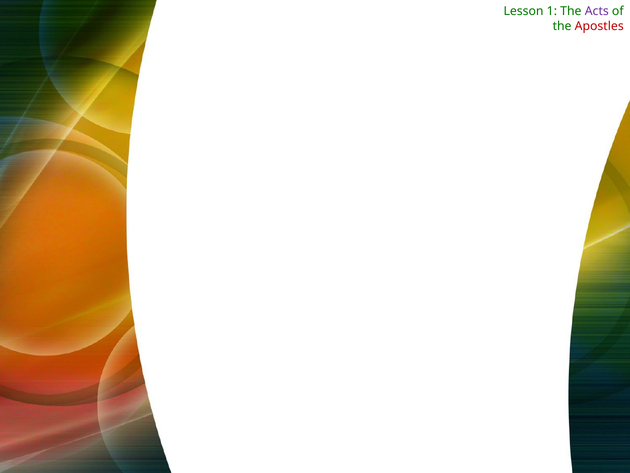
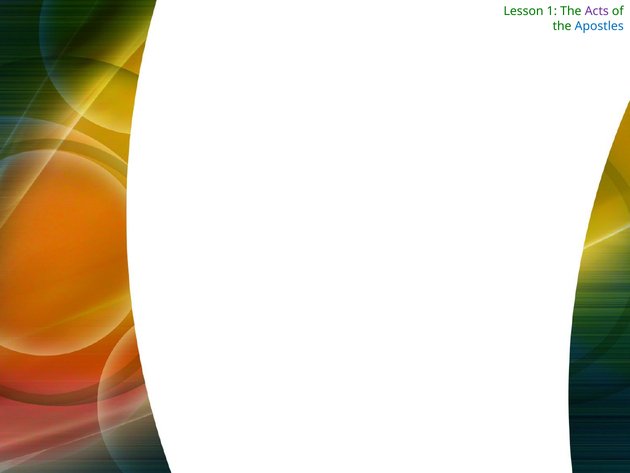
Apostles colour: red -> blue
